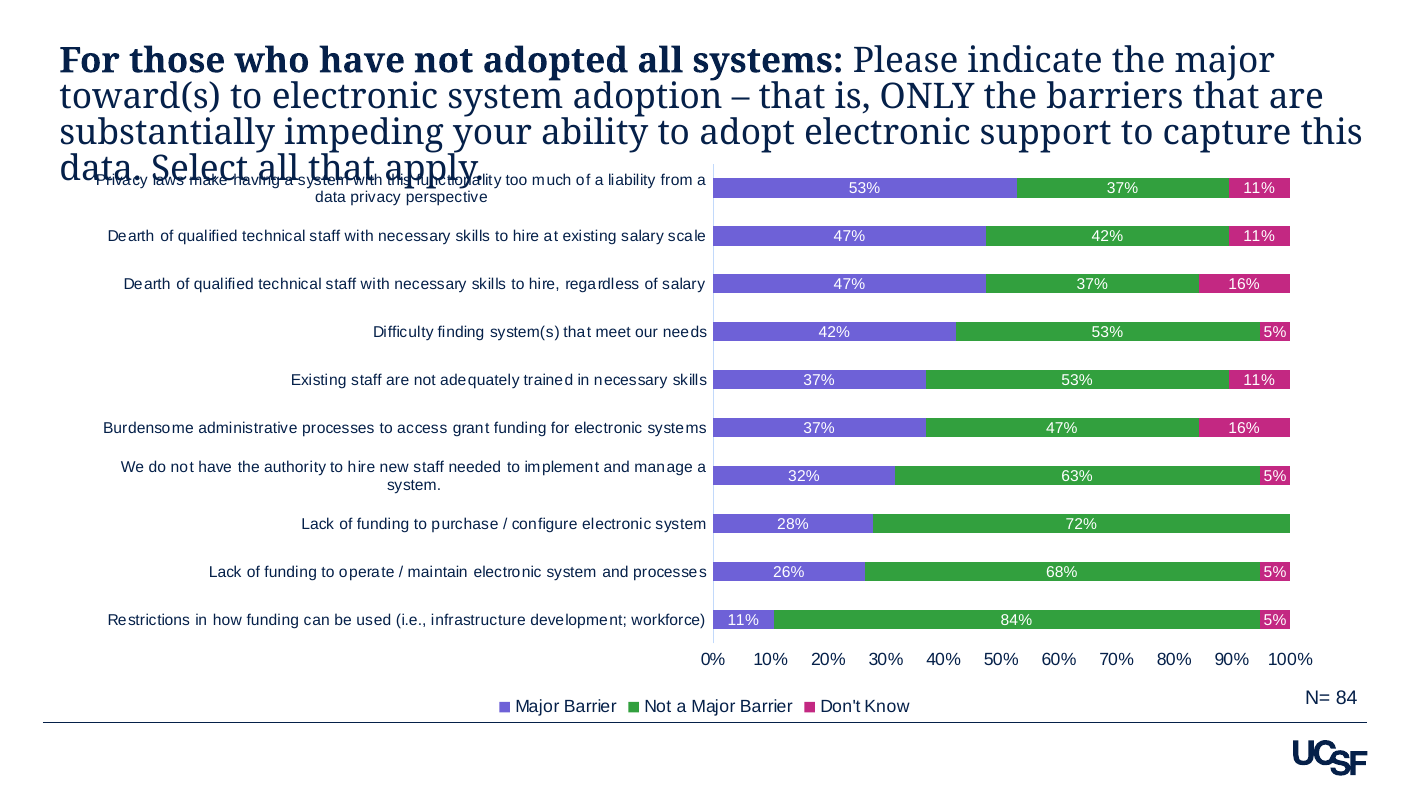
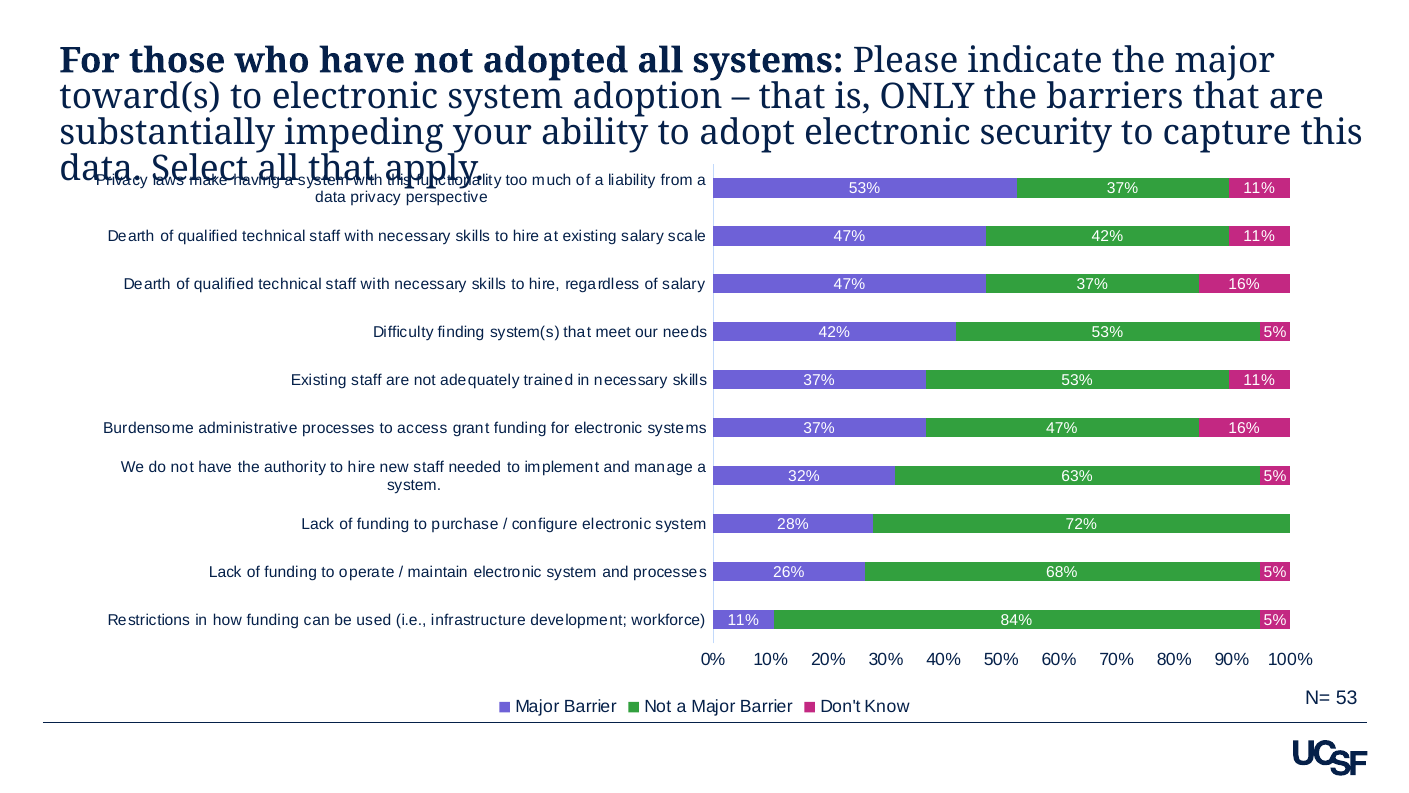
support: support -> security
84: 84 -> 53
